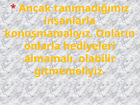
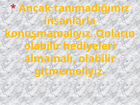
onlarla at (42, 46): onlarla -> olabilir
